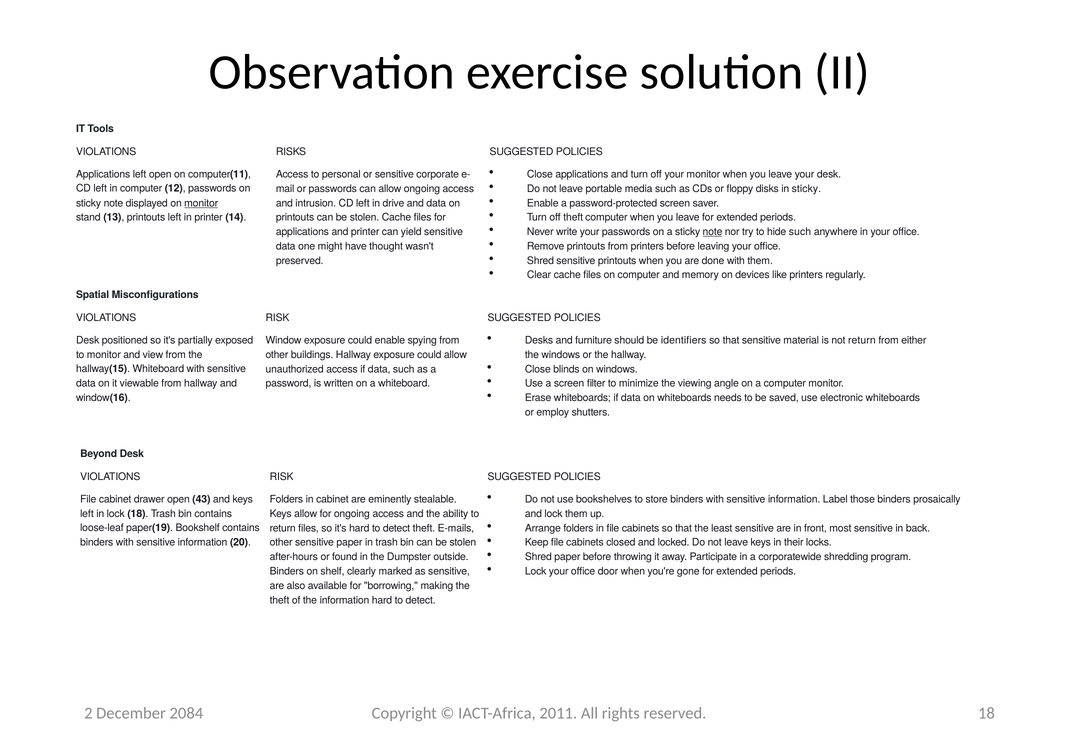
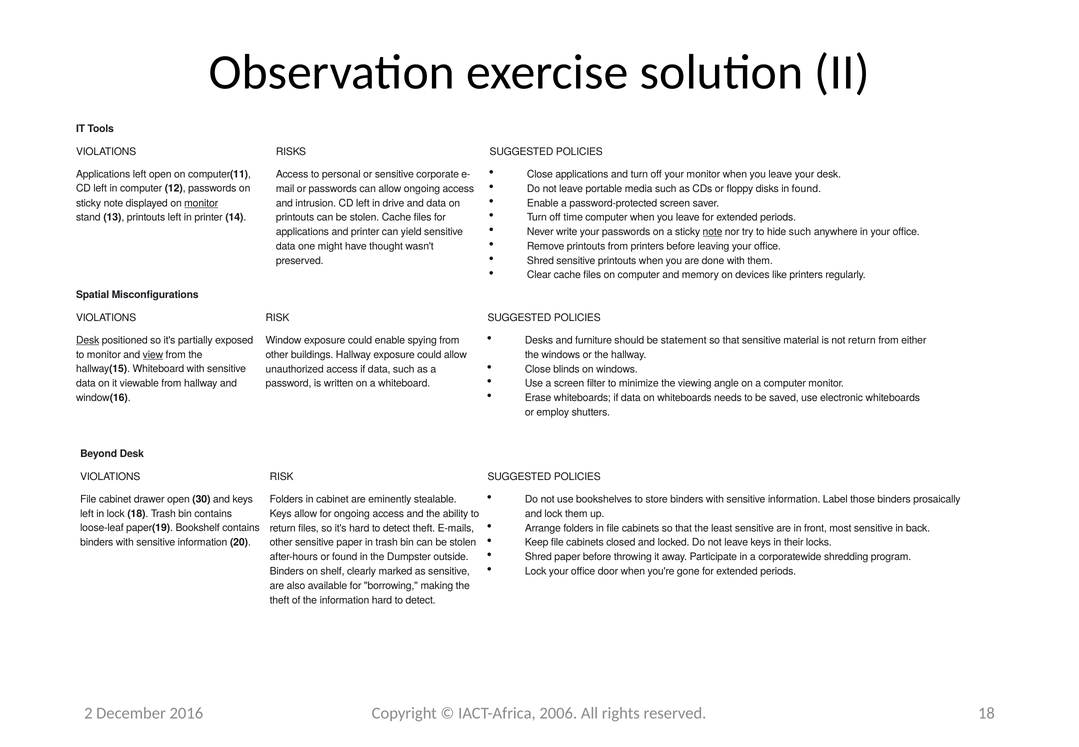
in sticky: sticky -> found
off theft: theft -> time
identifiers: identifiers -> statement
Desk at (88, 340) underline: none -> present
view underline: none -> present
43: 43 -> 30
2011: 2011 -> 2006
2084: 2084 -> 2016
